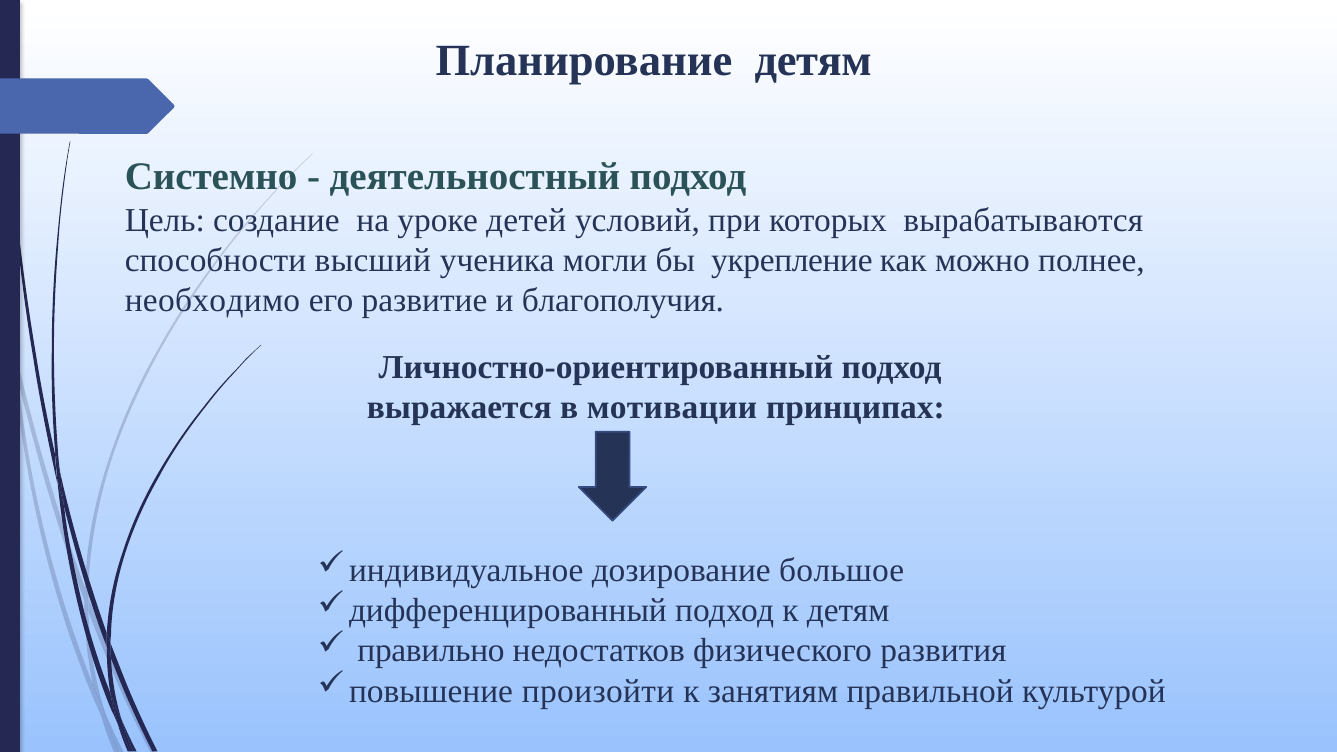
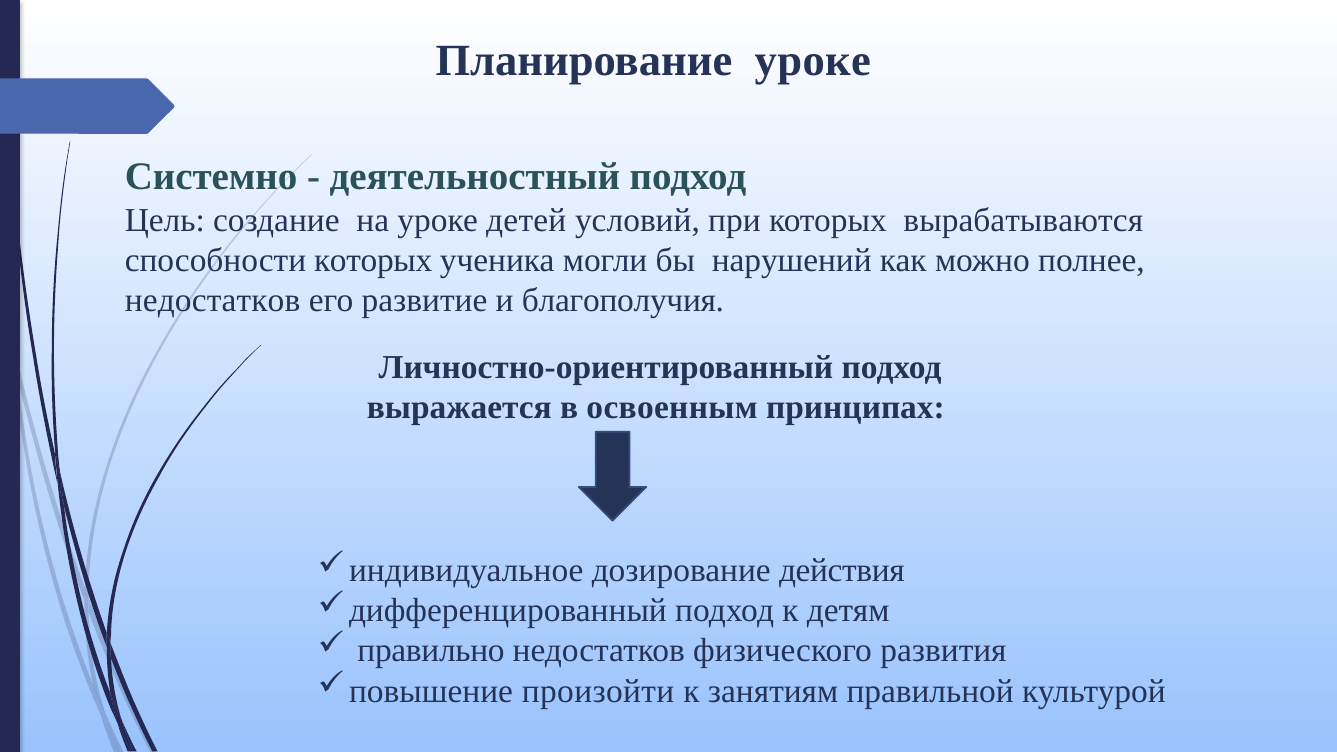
Планирование детям: детям -> уроке
способности высший: высший -> которых
укрепление: укрепление -> нарушений
необходимо at (212, 300): необходимо -> недостатков
мотивации: мотивации -> освоенным
большое: большое -> действия
